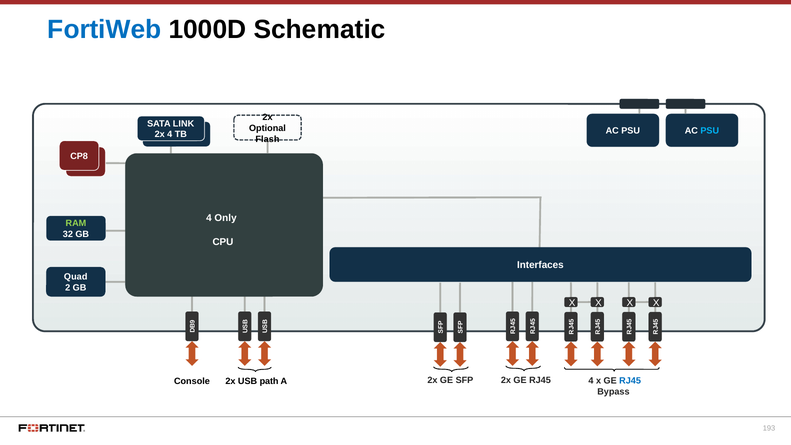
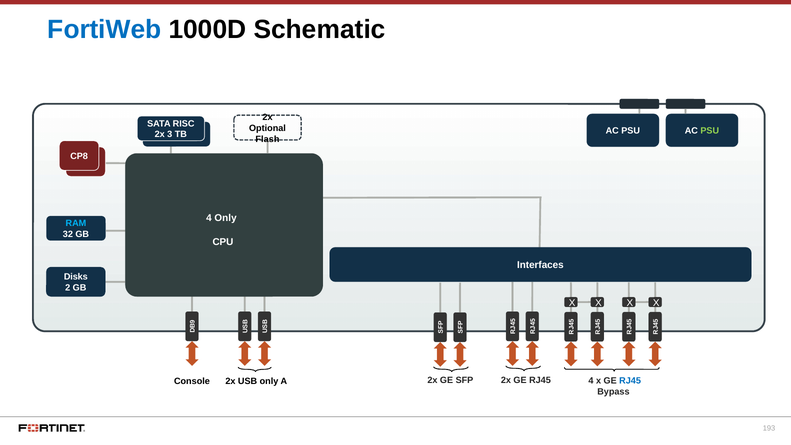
LINK: LINK -> RISC
PSU at (710, 131) colour: light blue -> light green
2x 4: 4 -> 3
RAM colour: light green -> light blue
Quad: Quad -> Disks
USB path: path -> only
